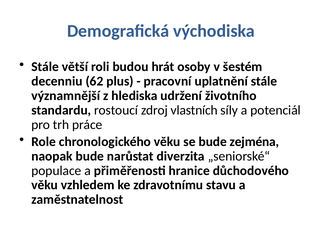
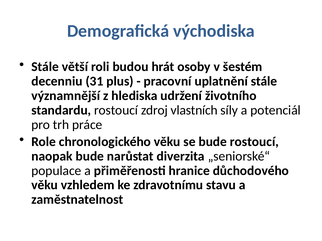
62: 62 -> 31
bude zejména: zejména -> rostoucí
